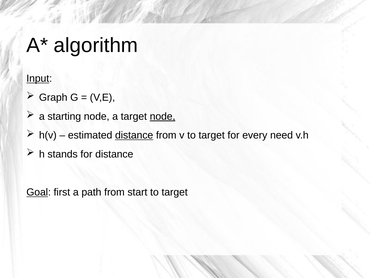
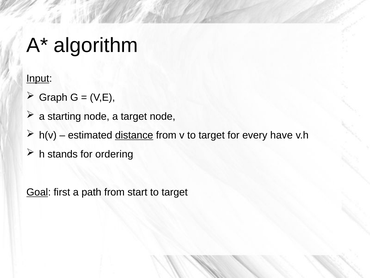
node at (163, 116) underline: present -> none
need: need -> have
for distance: distance -> ordering
